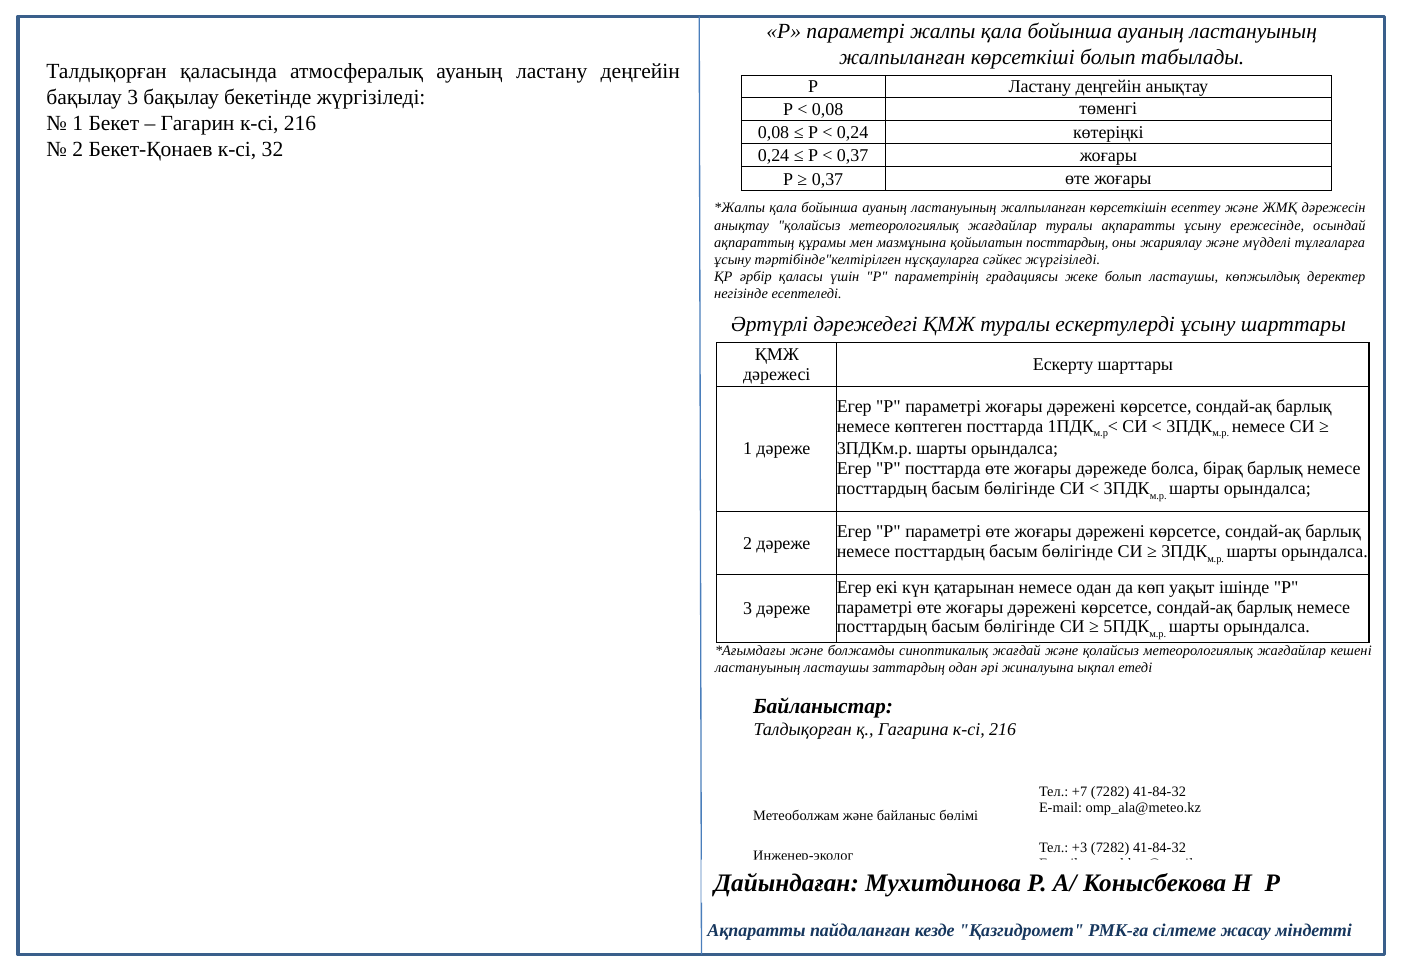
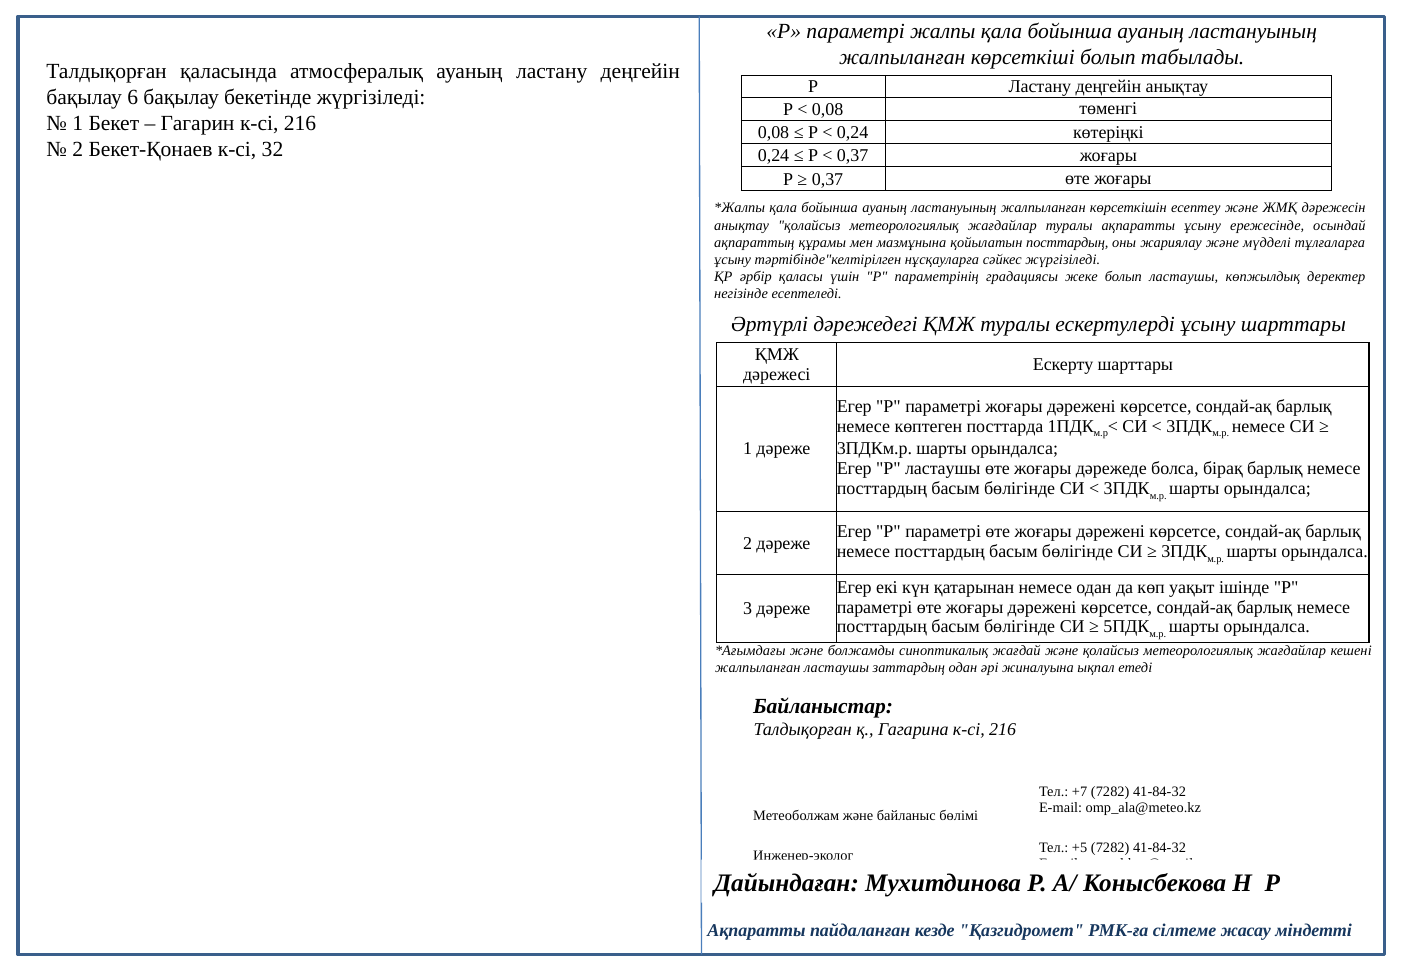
бақылау 3: 3 -> 6
P посттарда: посттарда -> ластаушы
ластануының at (758, 668): ластануының -> жалпыланған
+3: +3 -> +5
